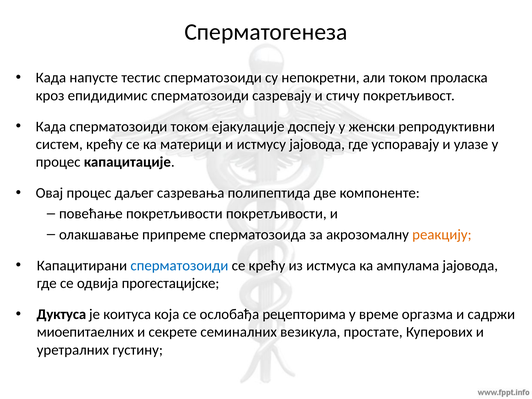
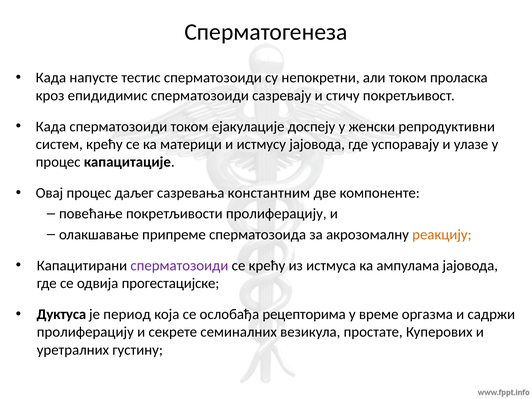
полипептида: полипептида -> константним
покретљивости покретљивости: покретљивости -> пролиферацију
сперматозоиди at (179, 266) colour: blue -> purple
коитуса: коитуса -> период
миоепитаелних at (85, 332): миоепитаелних -> пролиферацију
